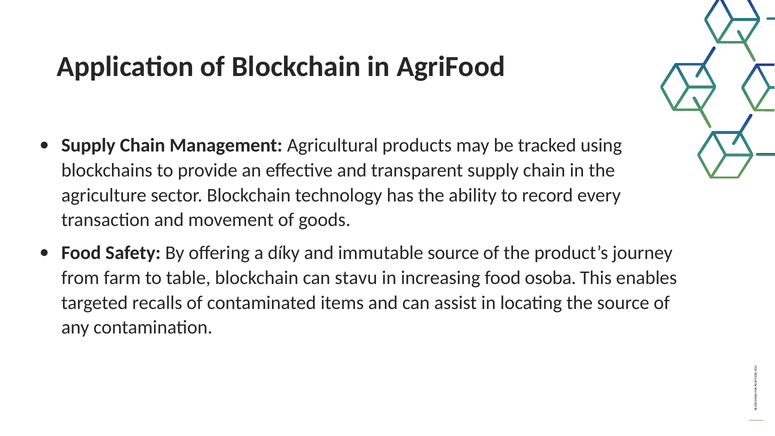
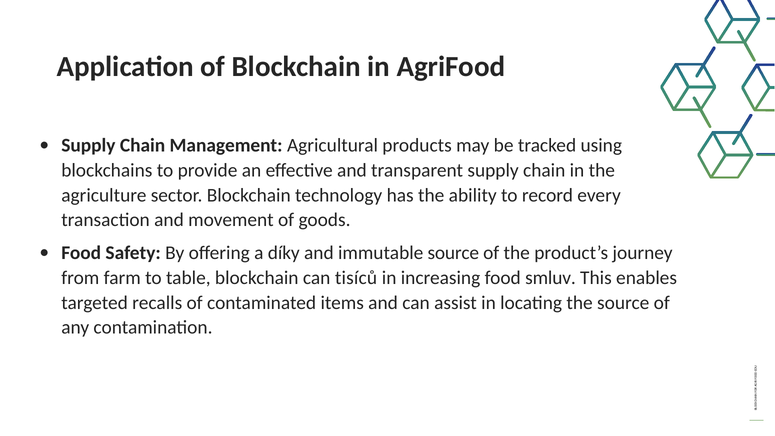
stavu: stavu -> tisíců
osoba: osoba -> smluv
